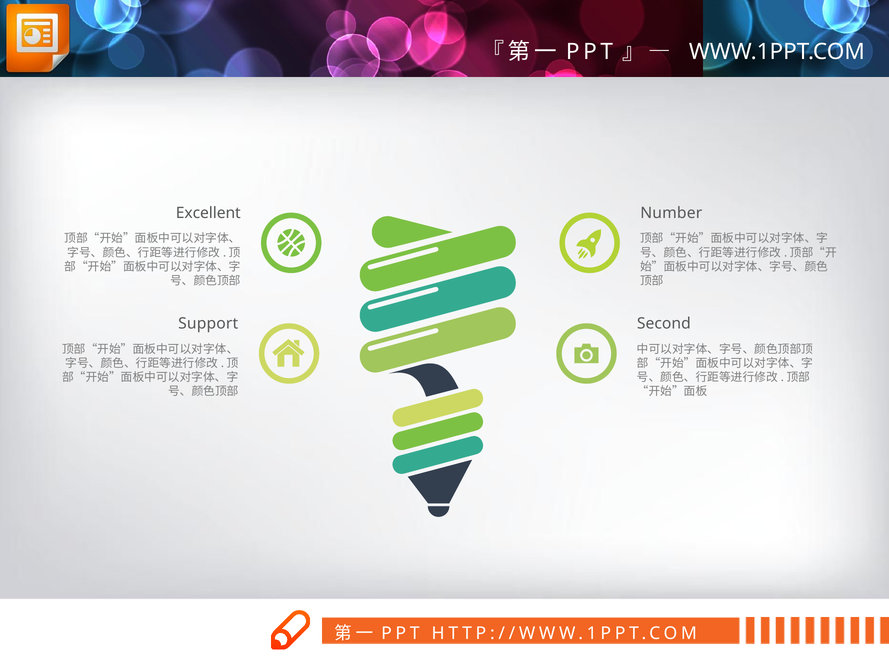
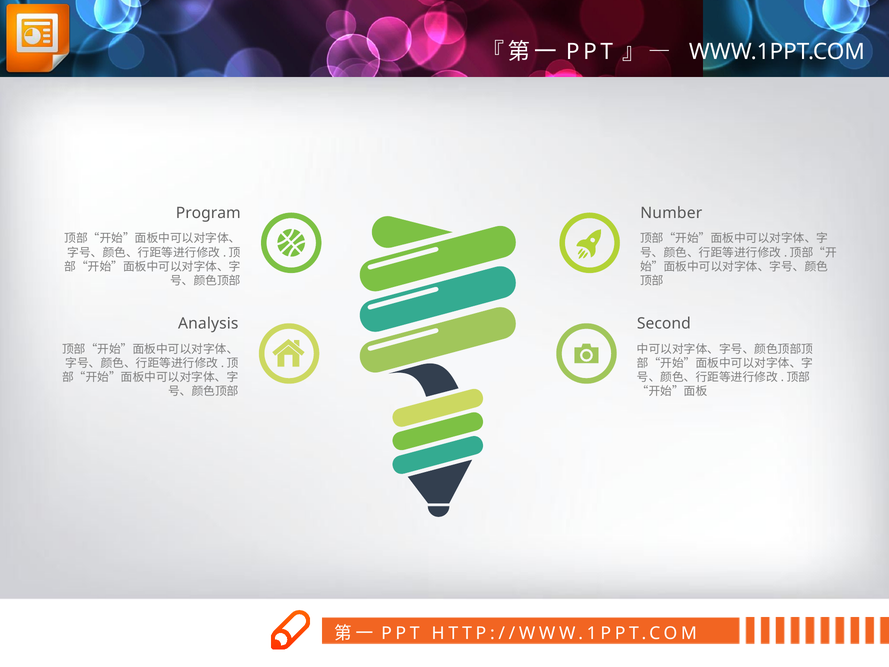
Excellent: Excellent -> Program
Support: Support -> Analysis
